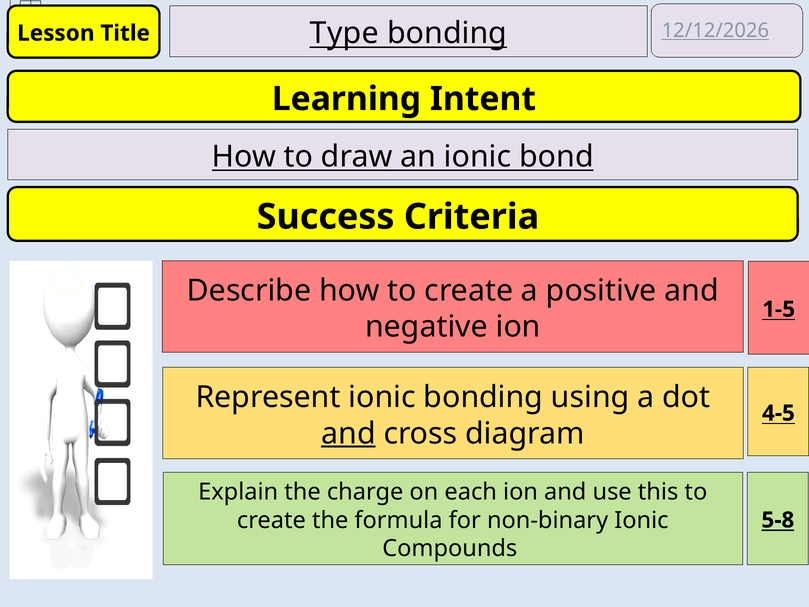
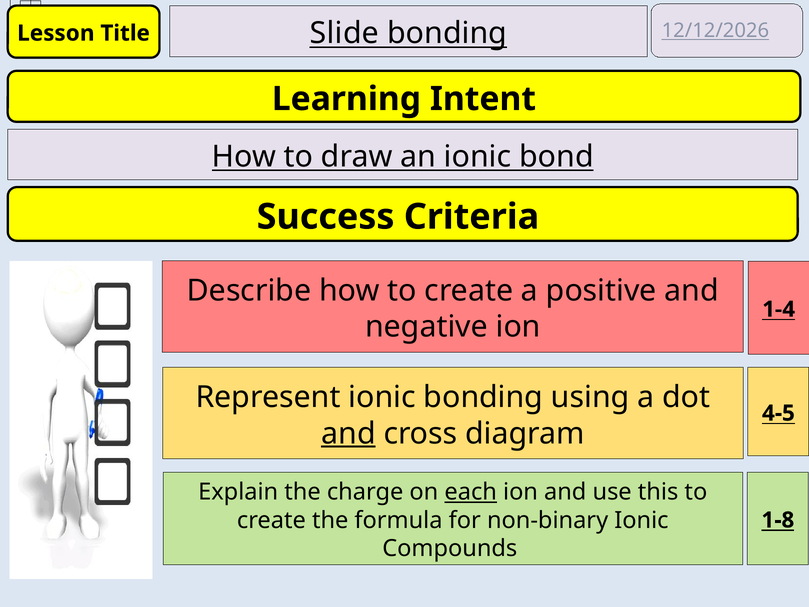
Type: Type -> Slide
1-5: 1-5 -> 1-4
each underline: none -> present
5-8: 5-8 -> 1-8
